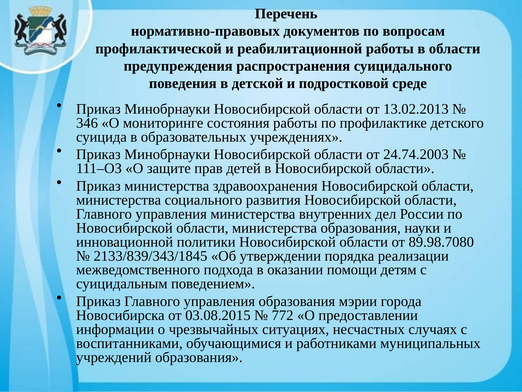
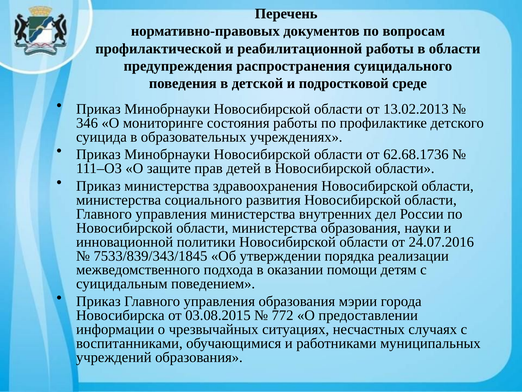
24.74.2003: 24.74.2003 -> 62.68.1736
89.98.7080: 89.98.7080 -> 24.07.2016
2133/839/343/1845: 2133/839/343/1845 -> 7533/839/343/1845
